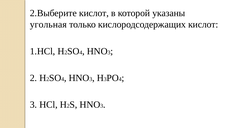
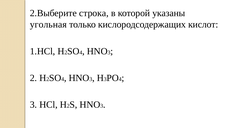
2.Выберите кислот: кислот -> строка
